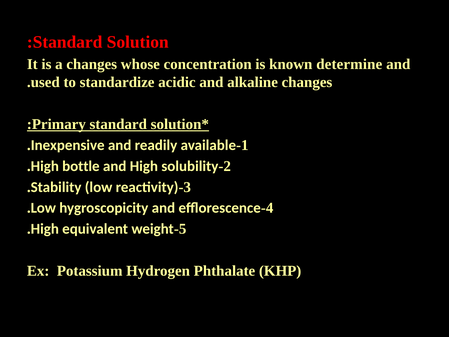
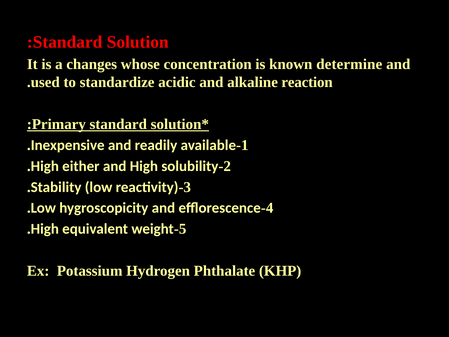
alkaline changes: changes -> reaction
bottle: bottle -> either
